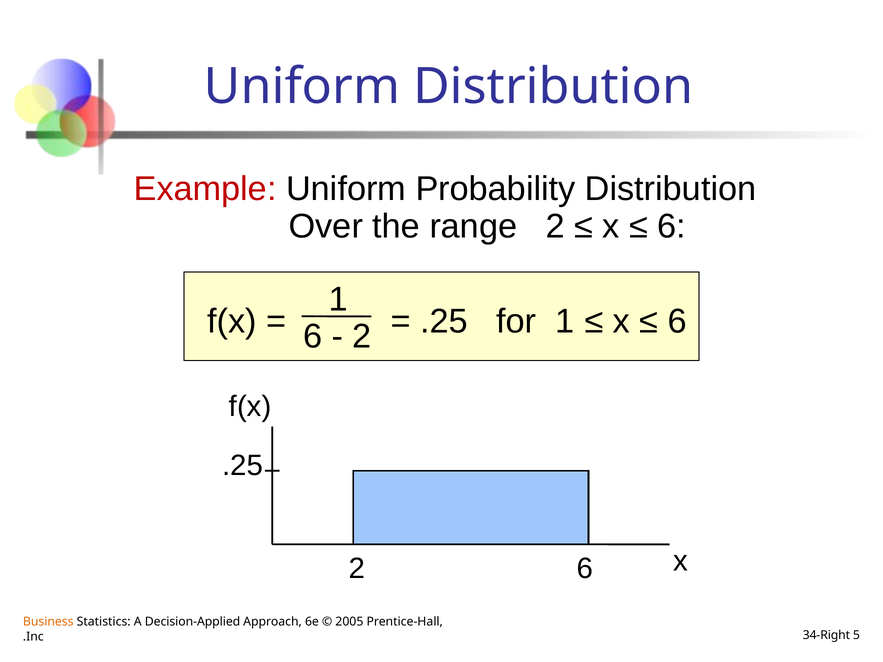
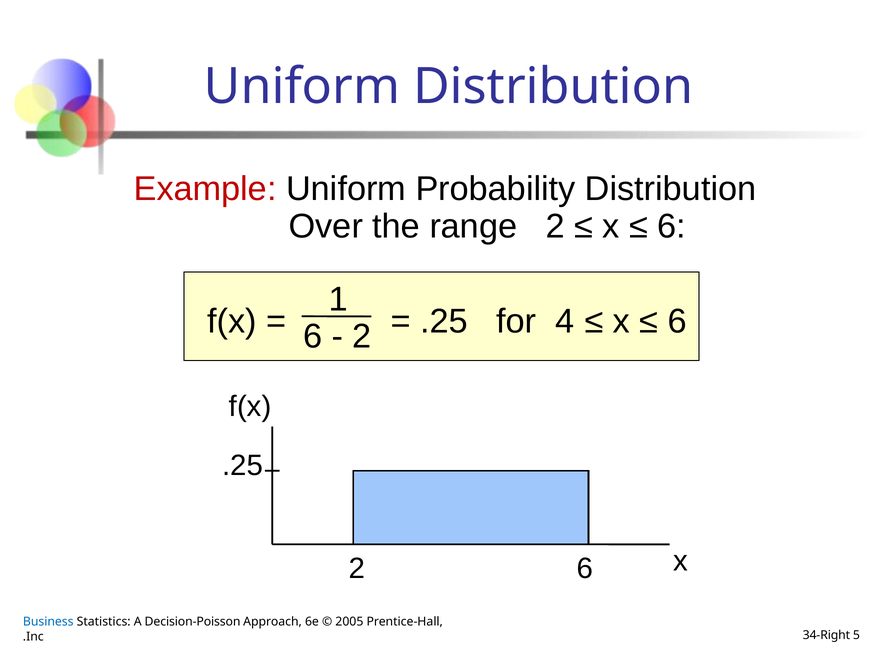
for 1: 1 -> 4
Business colour: orange -> blue
Decision-Applied: Decision-Applied -> Decision-Poisson
